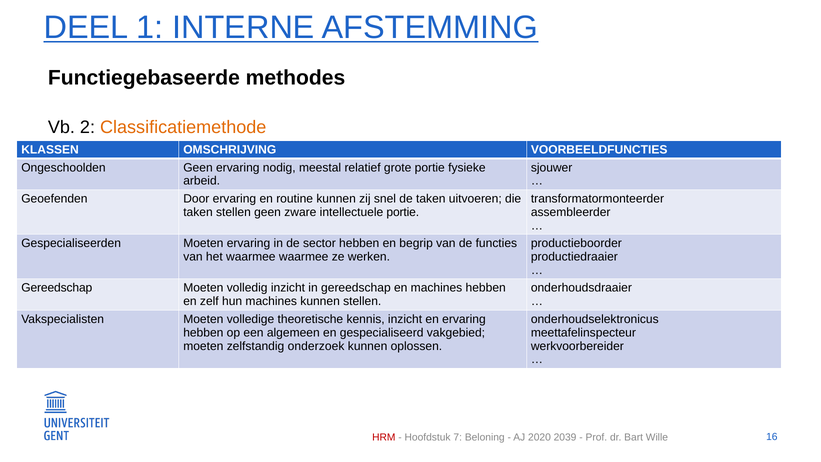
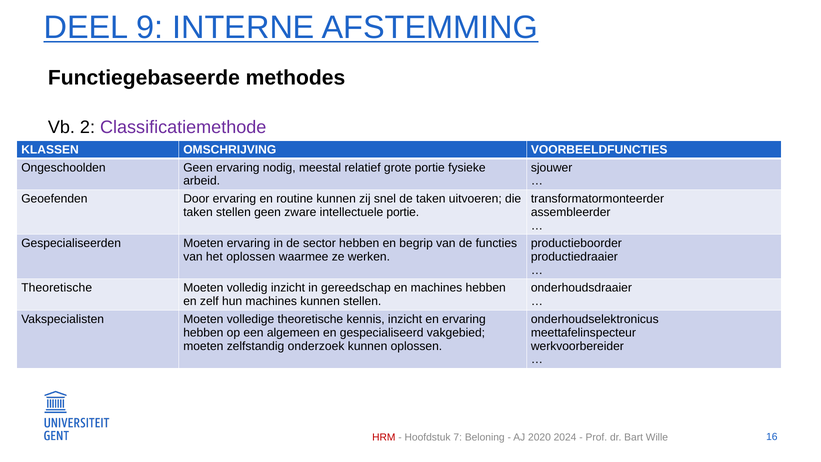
1: 1 -> 9
Classificatiemethode colour: orange -> purple
het waarmee: waarmee -> oplossen
Gereedschap at (57, 288): Gereedschap -> Theoretische
2039: 2039 -> 2024
